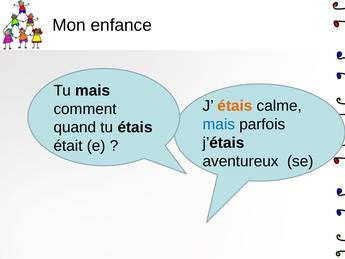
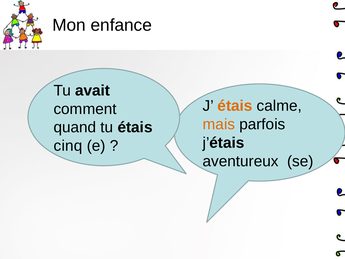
Tu mais: mais -> avait
mais at (219, 124) colour: blue -> orange
était: était -> cinq
